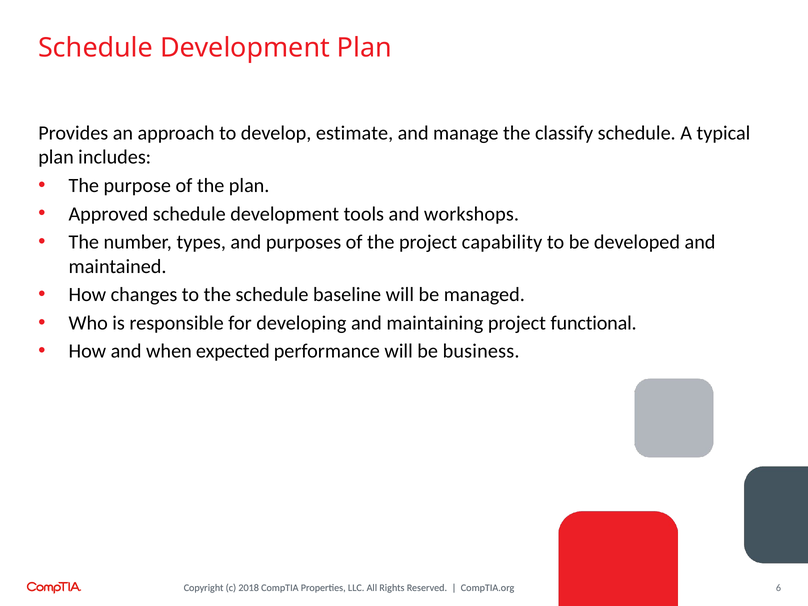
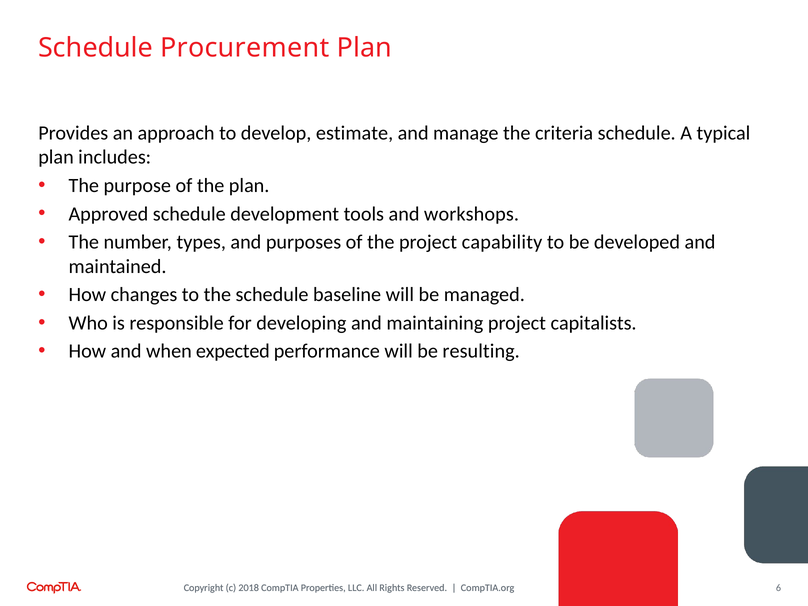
Development at (245, 48): Development -> Procurement
classify: classify -> criteria
functional: functional -> capitalists
business: business -> resulting
